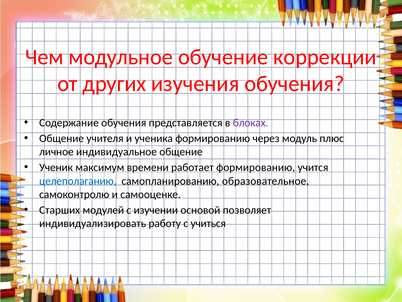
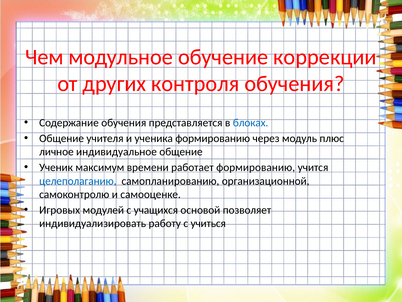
изучения: изучения -> контроля
блоках colour: purple -> blue
образовательное: образовательное -> организационной
Старших: Старших -> Игровых
изучении: изучении -> учащихся
